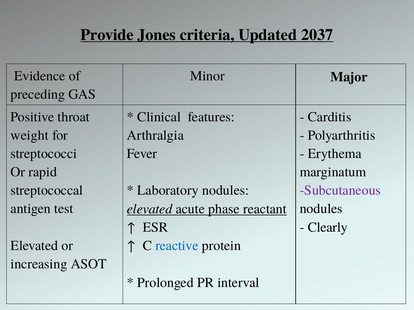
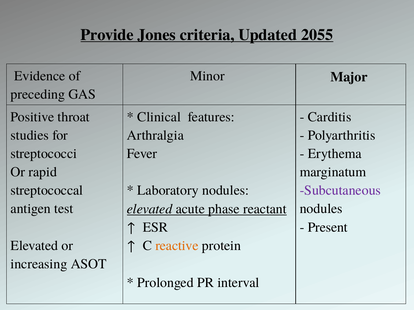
2037: 2037 -> 2055
weight: weight -> studies
Clearly: Clearly -> Present
reactive colour: blue -> orange
